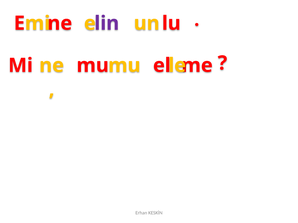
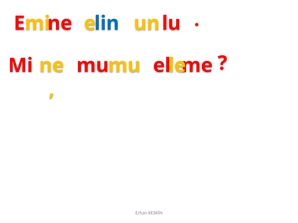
lin colour: purple -> blue
